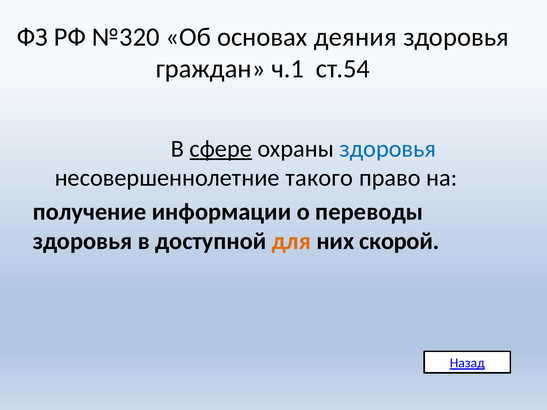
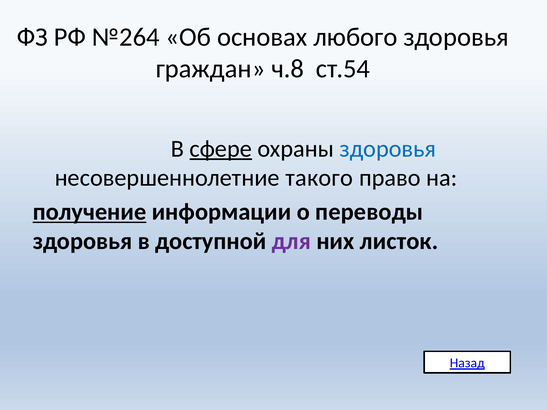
№320: №320 -> №264
деяния: деяния -> любого
ч.1: ч.1 -> ч.8
получение underline: none -> present
для colour: orange -> purple
скорой: скорой -> листок
